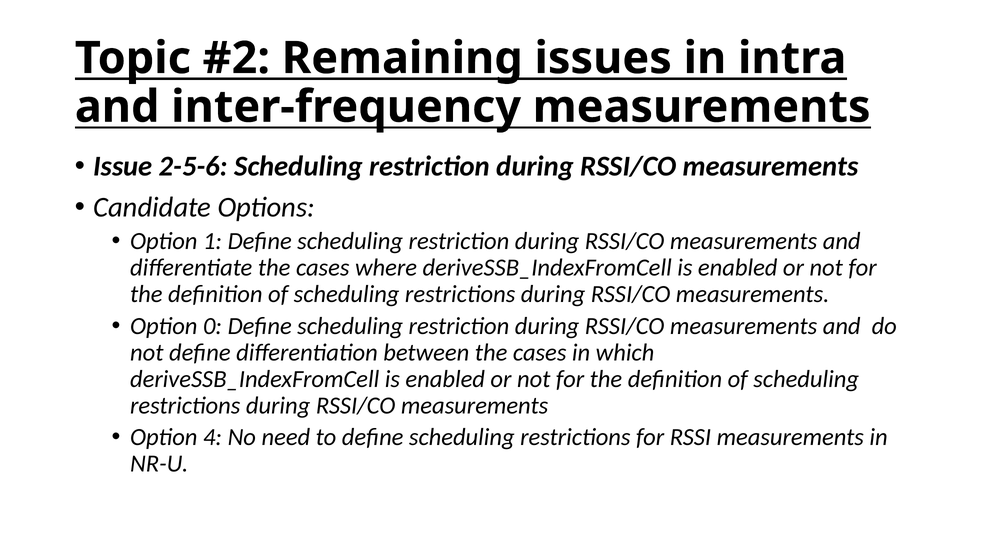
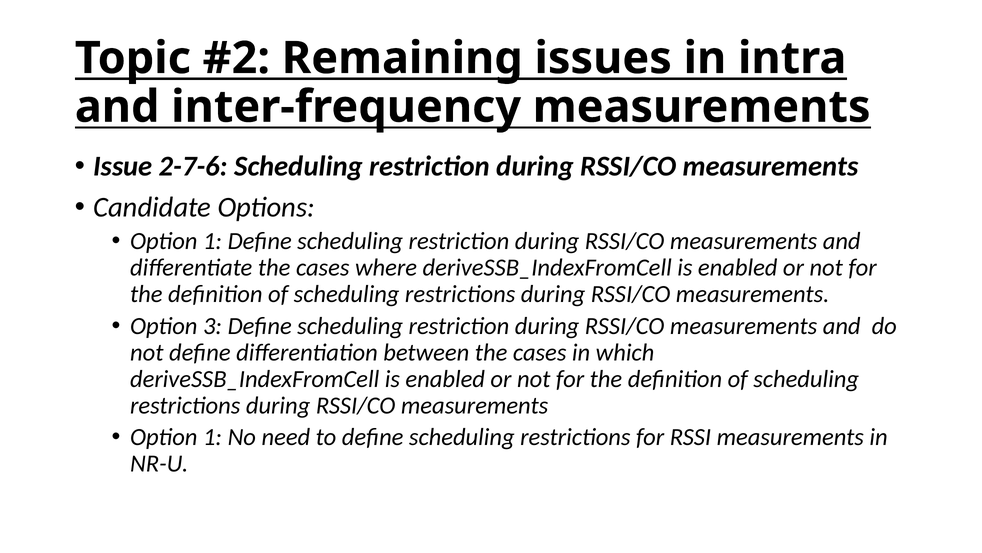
2-5-6: 2-5-6 -> 2-7-6
0: 0 -> 3
4 at (213, 437): 4 -> 1
